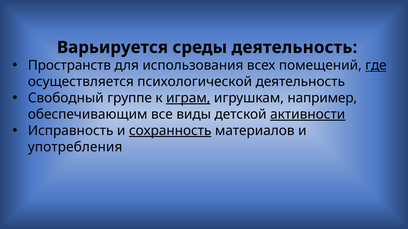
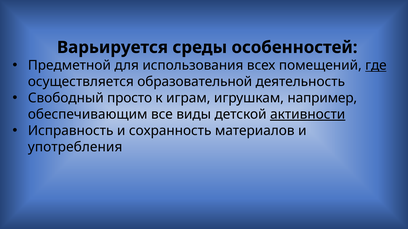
среды деятельность: деятельность -> особенностей
Пространств: Пространств -> Предметной
психологической: психологической -> образовательной
группе: группе -> просто
играм underline: present -> none
сохранность underline: present -> none
